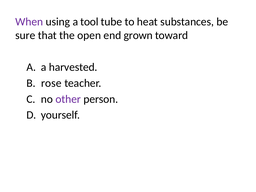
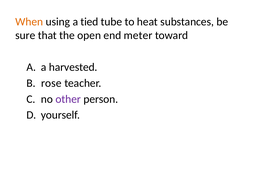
When colour: purple -> orange
tool: tool -> tied
grown: grown -> meter
